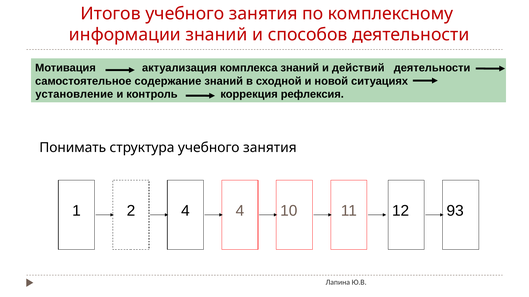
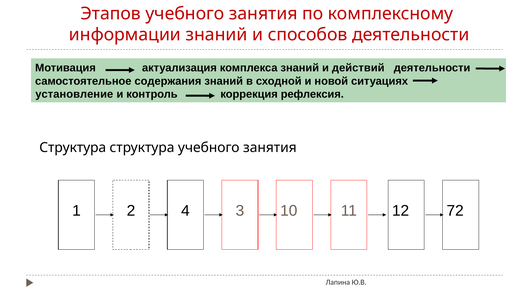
Итогов: Итогов -> Этапов
содержание: содержание -> содержания
Понимать at (73, 148): Понимать -> Структура
1 4: 4 -> 3
93: 93 -> 72
